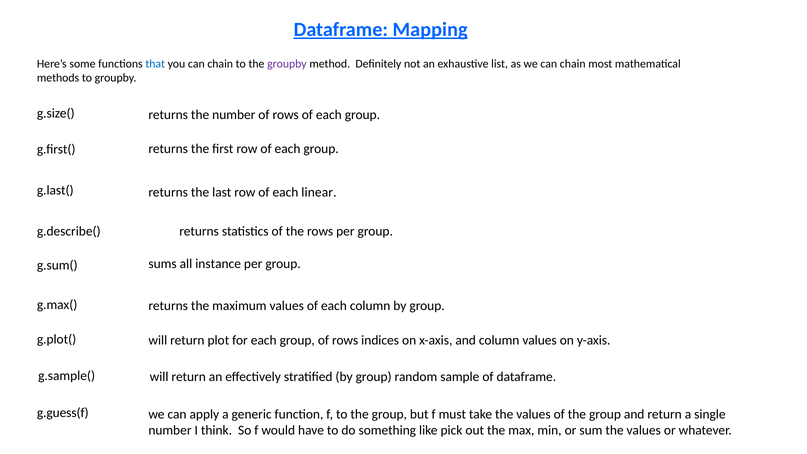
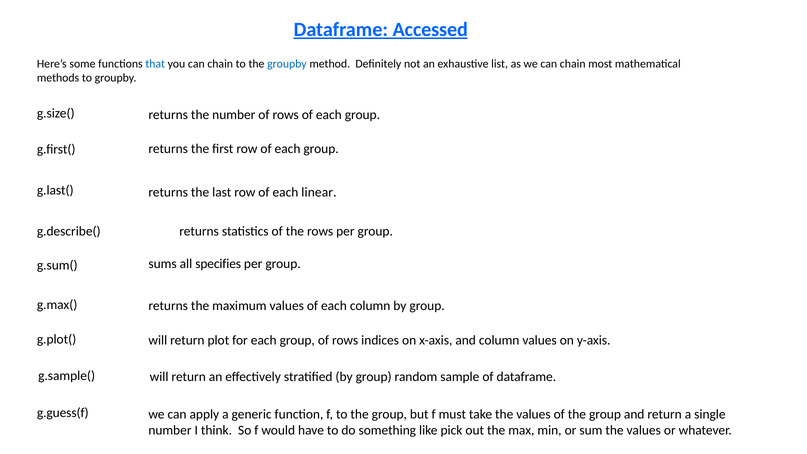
Mapping: Mapping -> Accessed
groupby at (287, 64) colour: purple -> blue
instance: instance -> specifies
